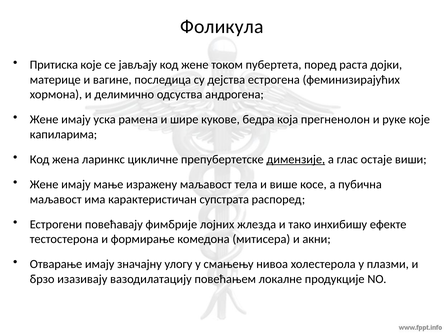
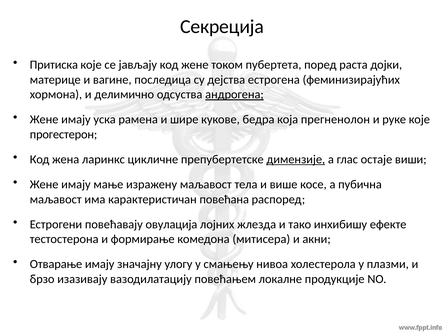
Фоликула: Фоликула -> Секреција
андрогена underline: none -> present
капиларима: капиларима -> прогестерон
супстрата: супстрата -> повећана
фимбрије: фимбрије -> овулација
